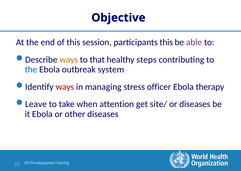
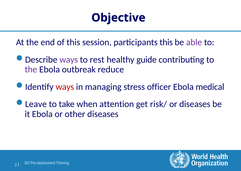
ways at (69, 59) colour: orange -> purple
that: that -> rest
steps: steps -> guide
the at (31, 69) colour: blue -> purple
system: system -> reduce
therapy: therapy -> medical
site/: site/ -> risk/
